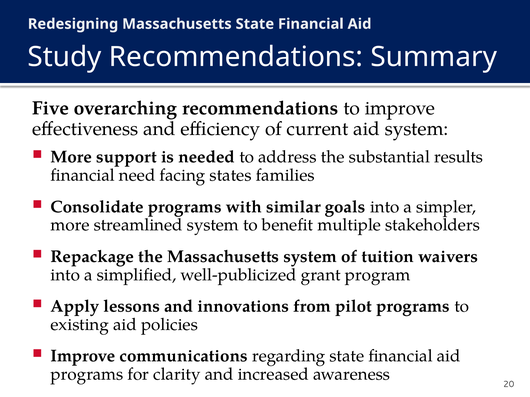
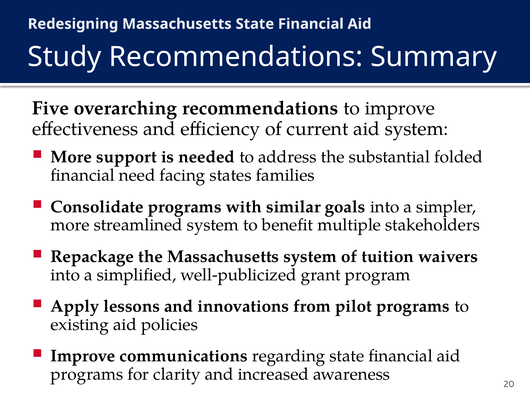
results: results -> folded
